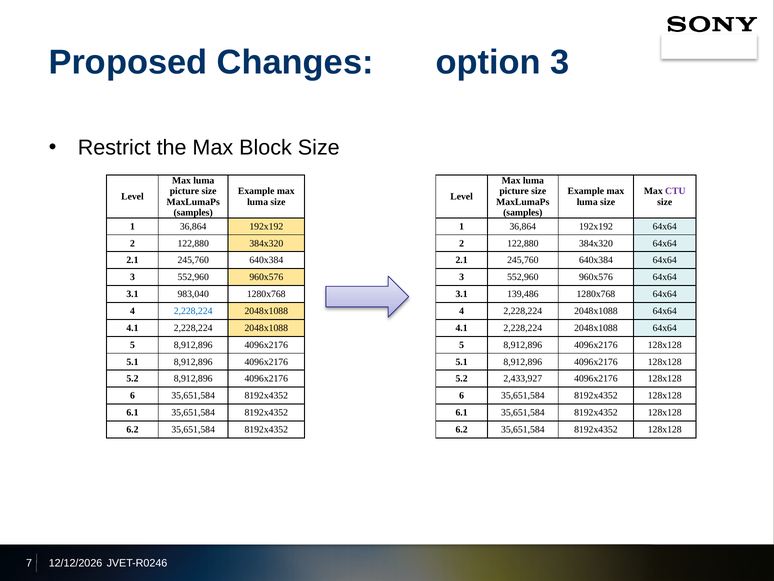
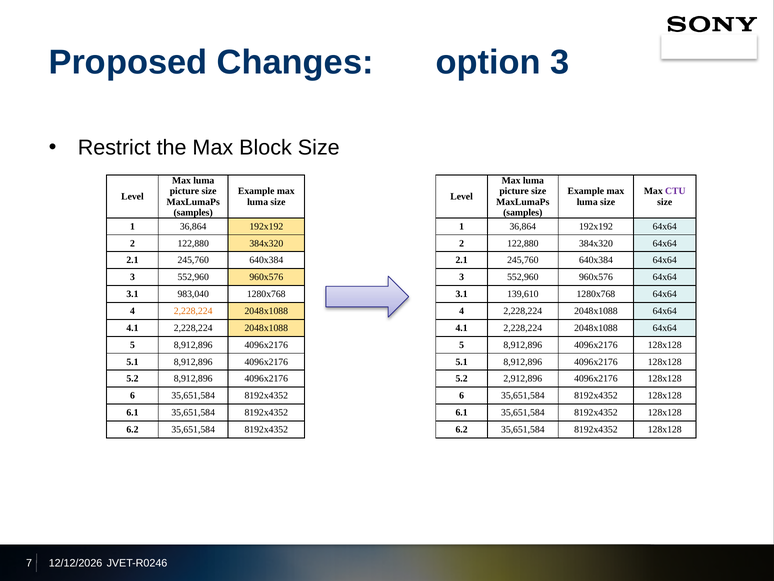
139,486: 139,486 -> 139,610
2,228,224 at (193, 311) colour: blue -> orange
2,433,927: 2,433,927 -> 2,912,896
